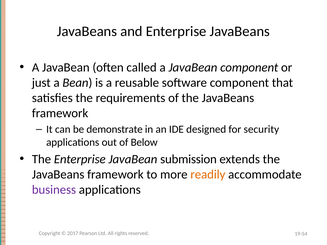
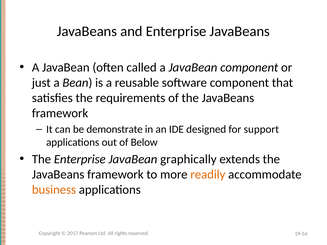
security: security -> support
submission: submission -> graphically
business colour: purple -> orange
